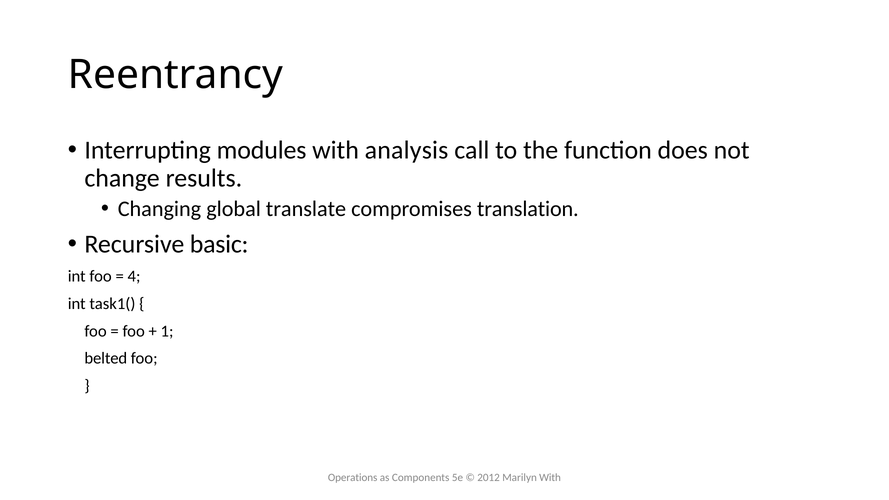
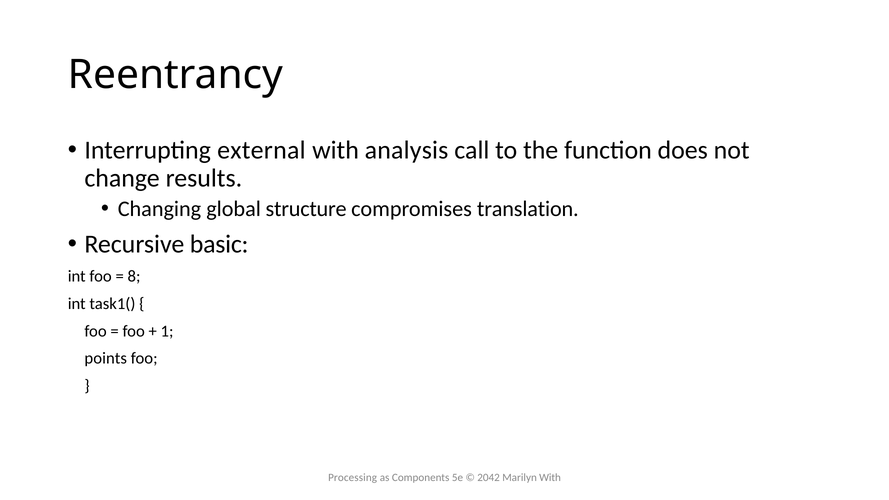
modules: modules -> external
translate: translate -> structure
4: 4 -> 8
belted: belted -> points
Operations: Operations -> Processing
2012: 2012 -> 2042
